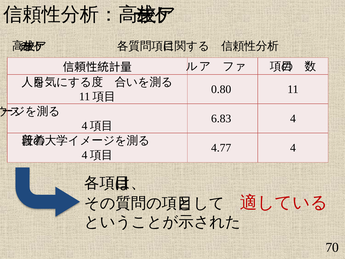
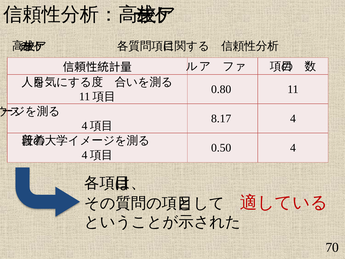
6.83: 6.83 -> 8.17
4.77: 4.77 -> 0.50
